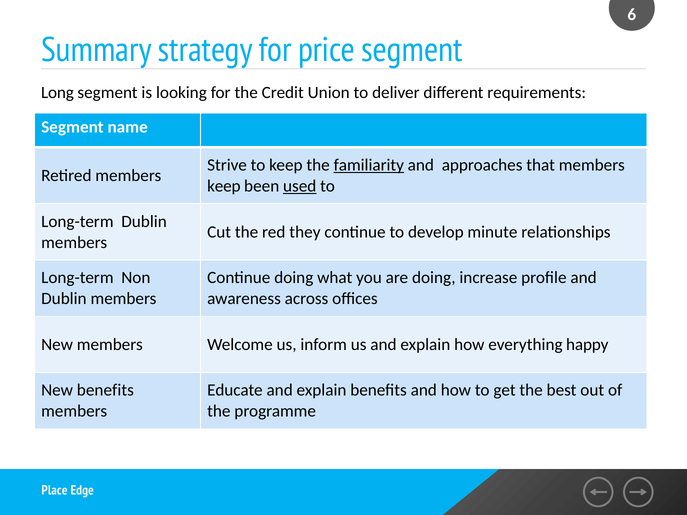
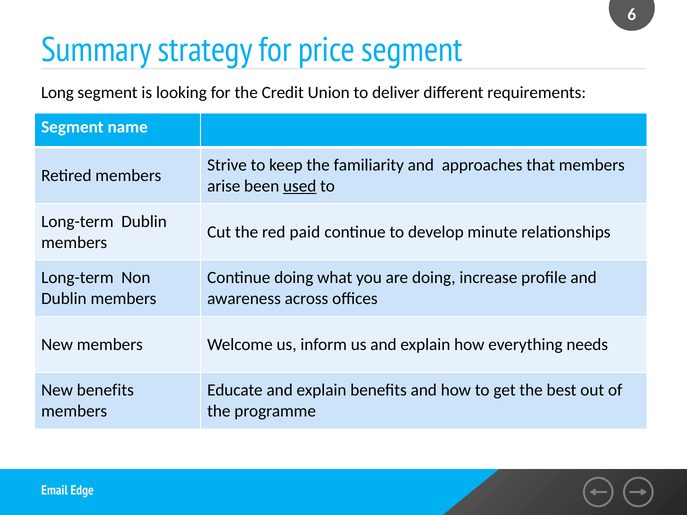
familiarity underline: present -> none
keep at (224, 186): keep -> arise
they: they -> paid
happy: happy -> needs
Place: Place -> Email
